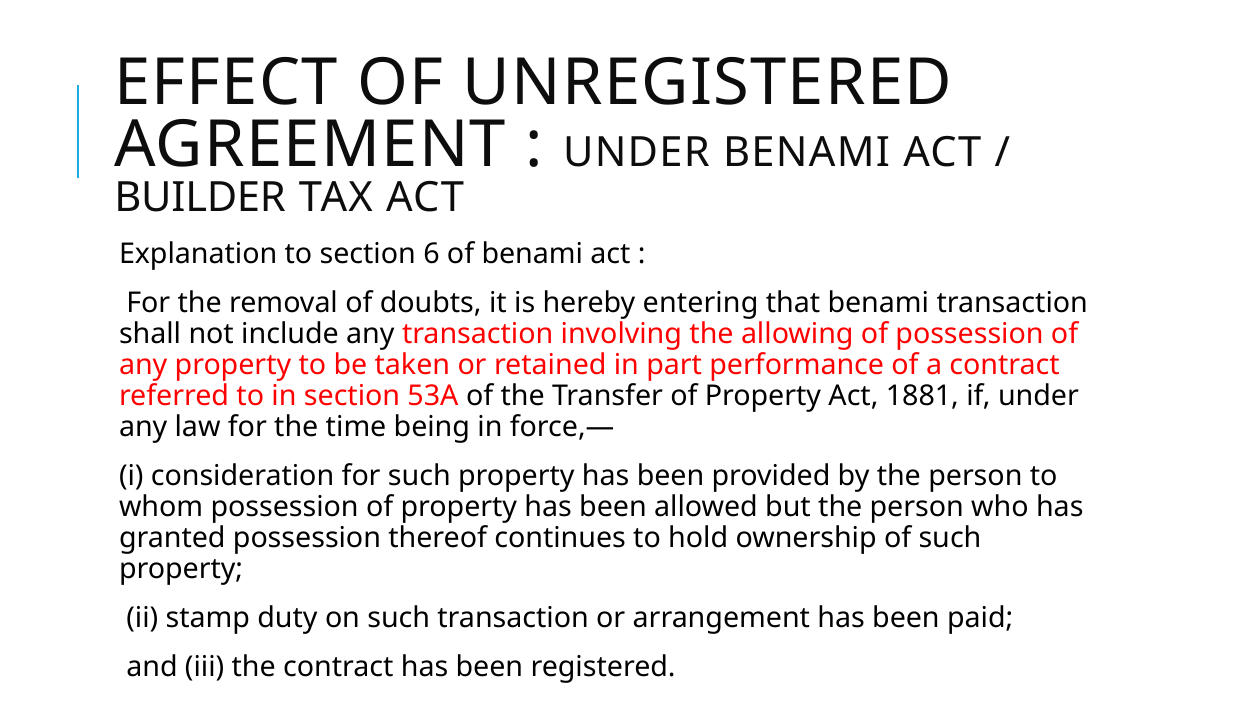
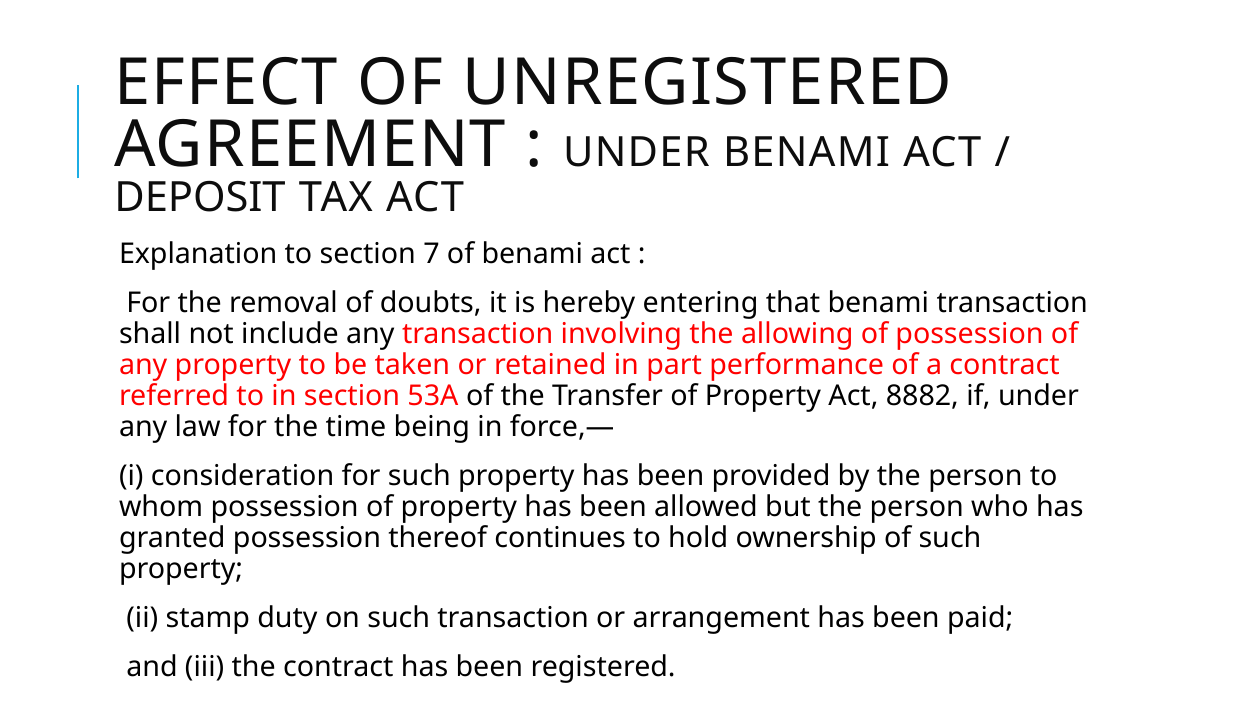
BUILDER: BUILDER -> DEPOSIT
6: 6 -> 7
1881: 1881 -> 8882
